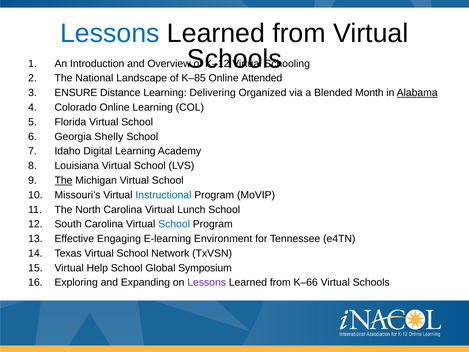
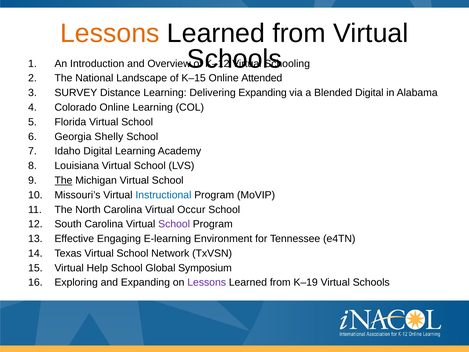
Lessons at (110, 33) colour: blue -> orange
K–85: K–85 -> K–15
ENSURE: ENSURE -> SURVEY
Delivering Organized: Organized -> Expanding
Blended Month: Month -> Digital
Alabama underline: present -> none
Lunch: Lunch -> Occur
School at (174, 224) colour: blue -> purple
K–66: K–66 -> K–19
